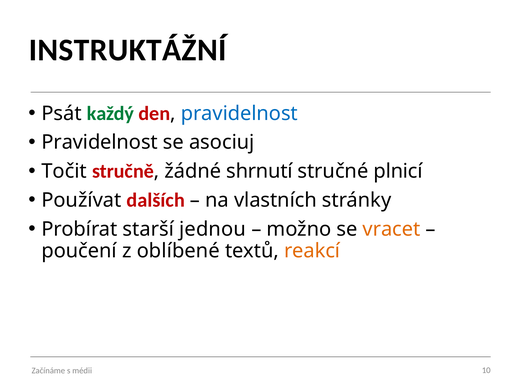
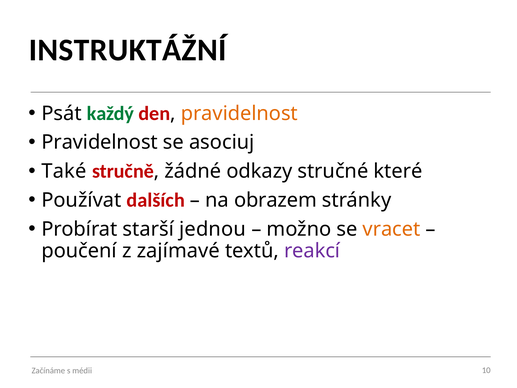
pravidelnost at (239, 113) colour: blue -> orange
Točit: Točit -> Také
shrnutí: shrnutí -> odkazy
plnicí: plnicí -> které
vlastních: vlastních -> obrazem
oblíbené: oblíbené -> zajímavé
reakcí colour: orange -> purple
